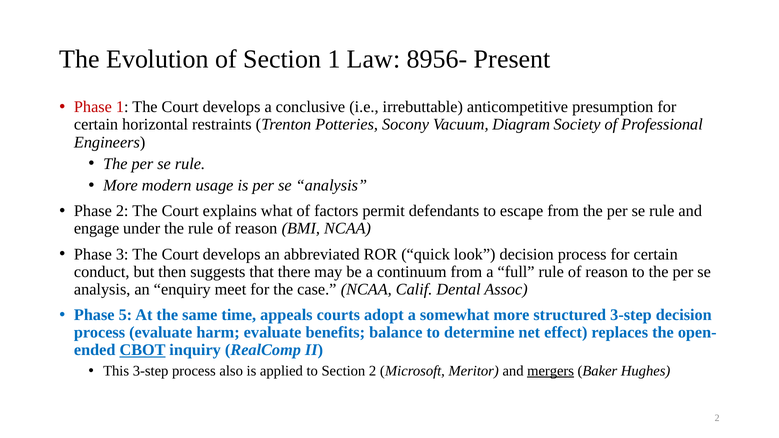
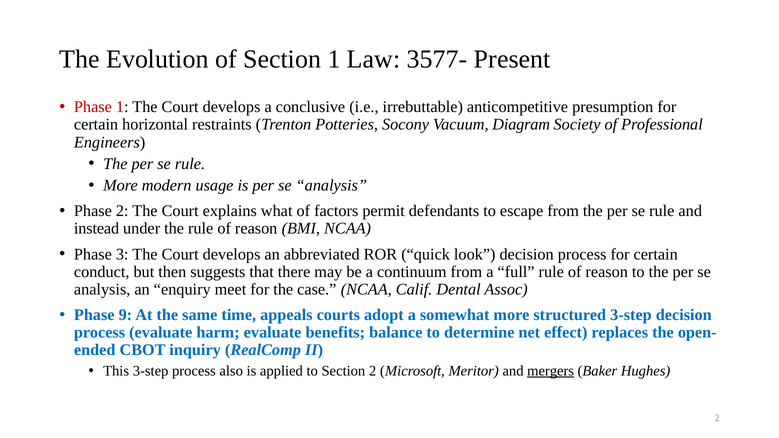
8956-: 8956- -> 3577-
engage: engage -> instead
5: 5 -> 9
CBOT underline: present -> none
